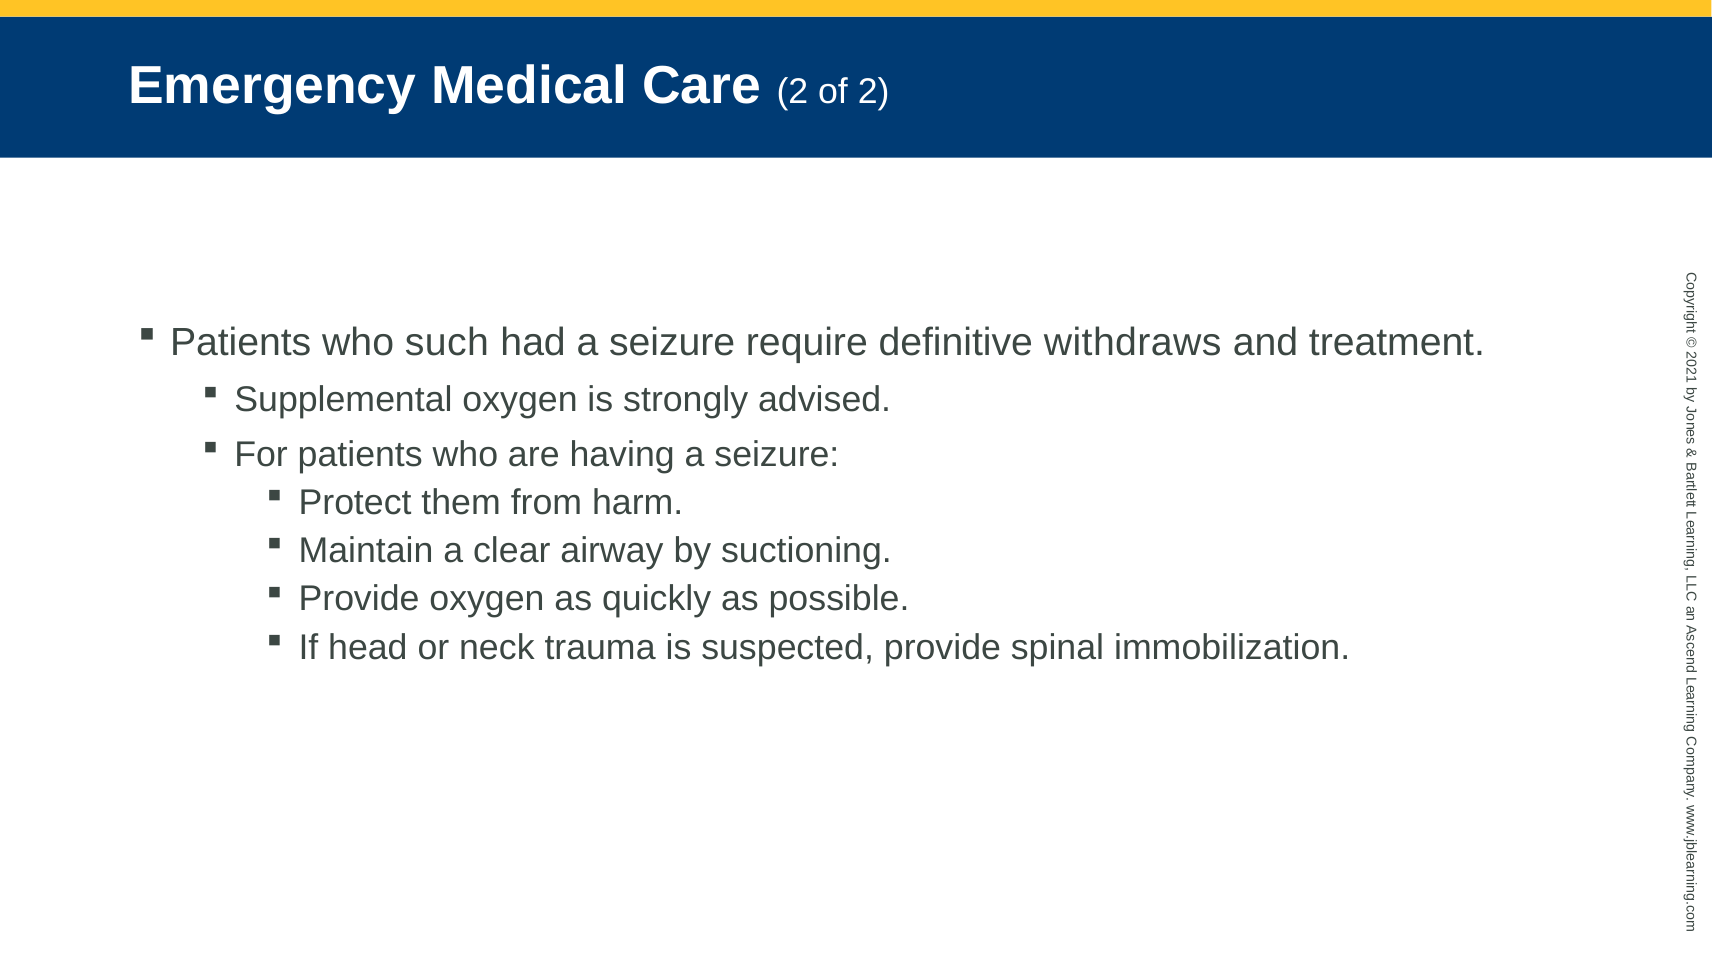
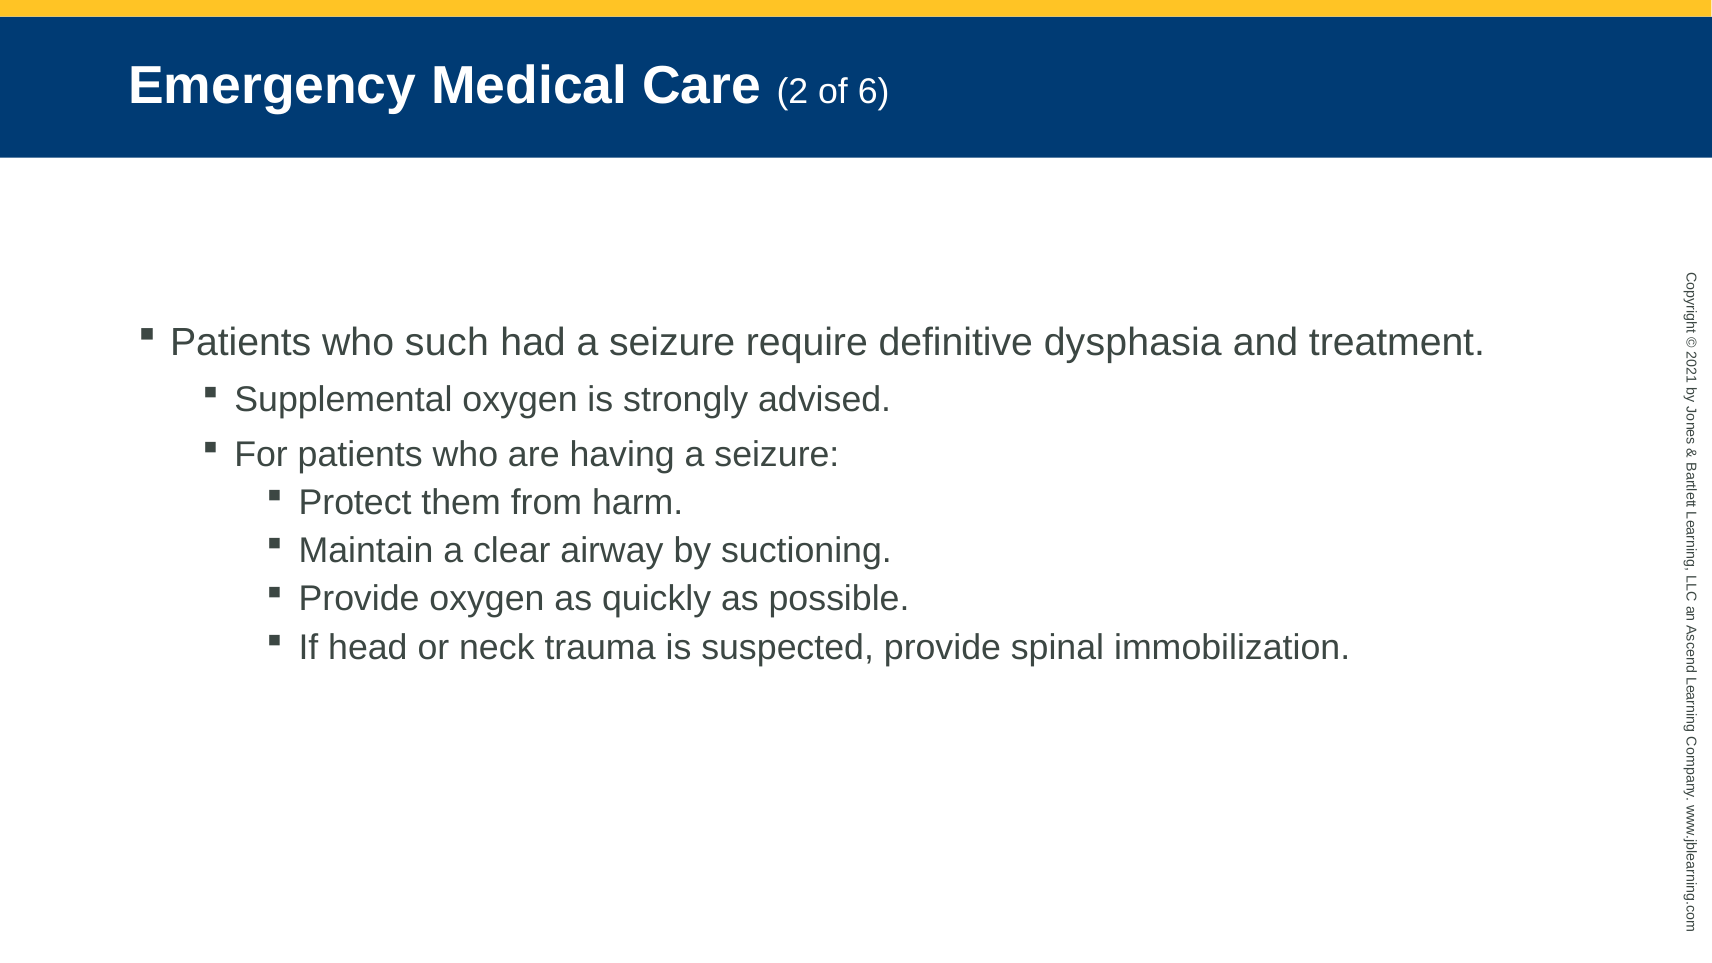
of 2: 2 -> 6
withdraws: withdraws -> dysphasia
